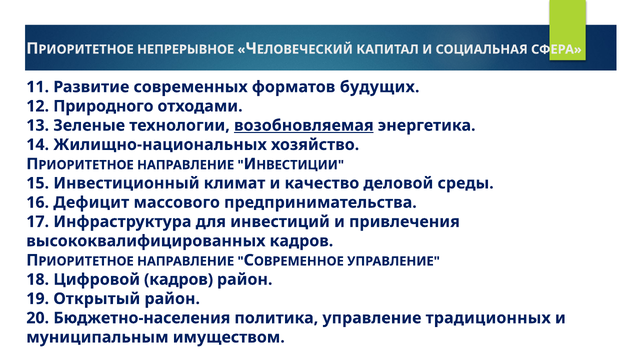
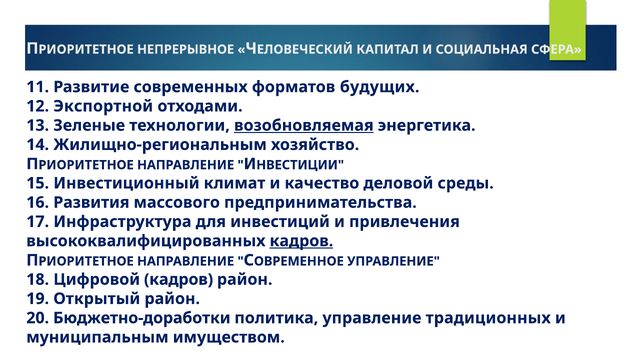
Природного: Природного -> Экспортной
Жилищно-национальных: Жилищно-национальных -> Жилищно-региональным
Дефицит: Дефицит -> Развития
кадров at (301, 241) underline: none -> present
Бюджетно-населения: Бюджетно-населения -> Бюджетно-доработки
